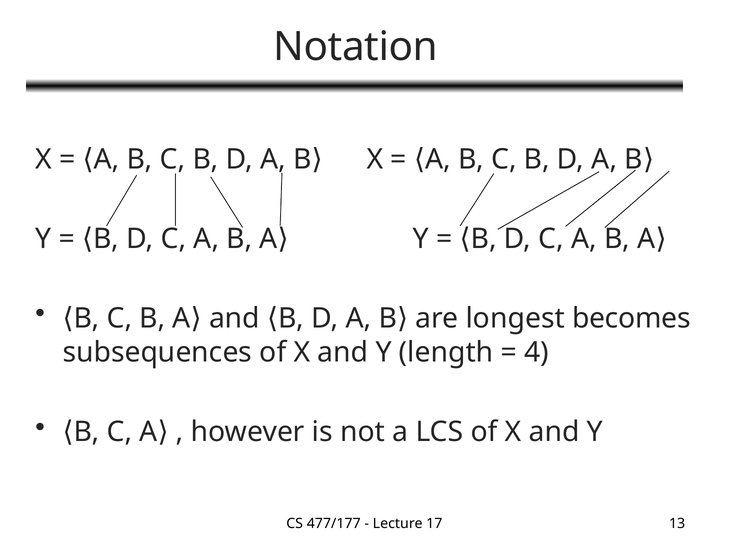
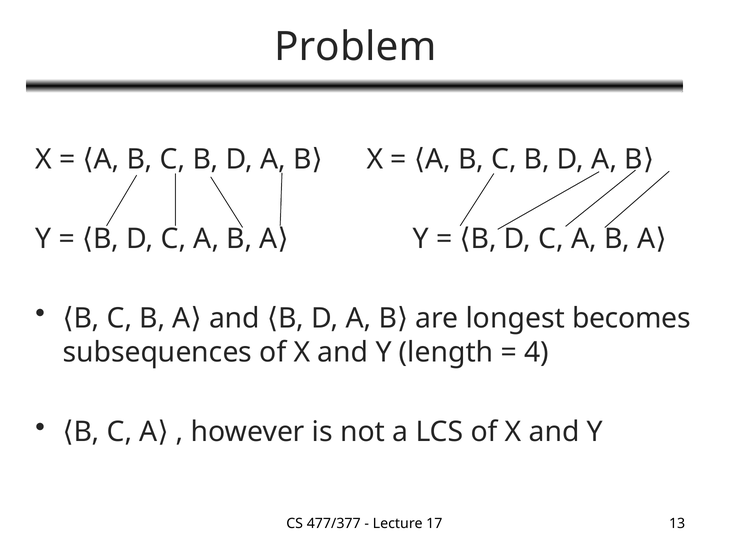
Notation: Notation -> Problem
477/177: 477/177 -> 477/377
